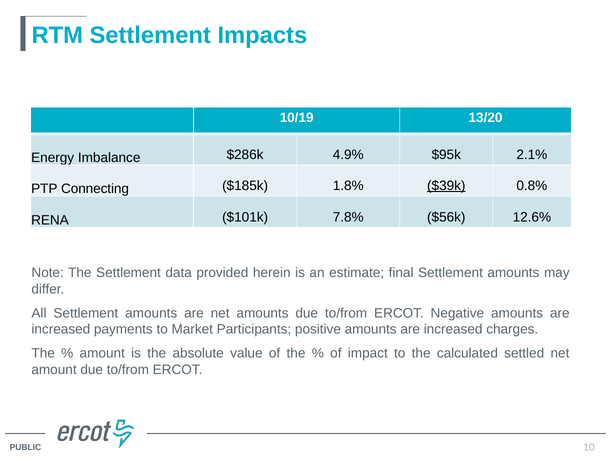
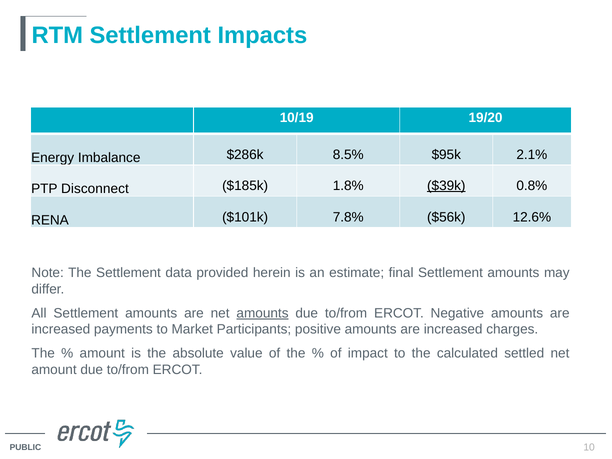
13/20: 13/20 -> 19/20
4.9%: 4.9% -> 8.5%
Connecting: Connecting -> Disconnect
amounts at (263, 313) underline: none -> present
